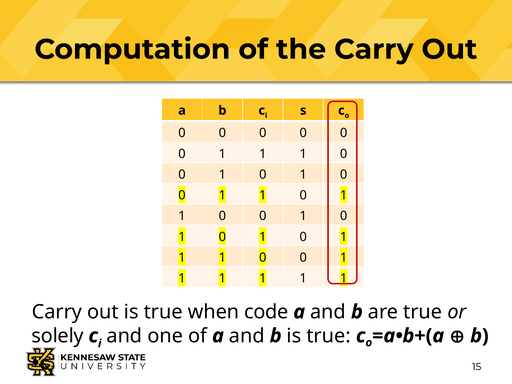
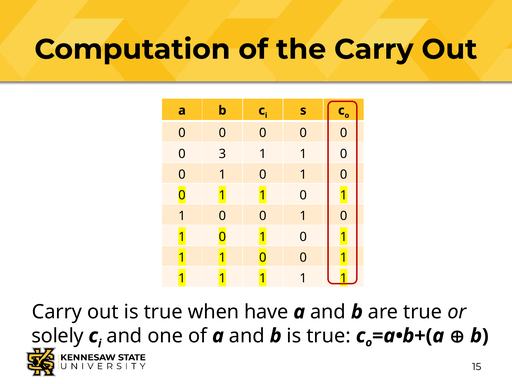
1 at (222, 154): 1 -> 3
code: code -> have
